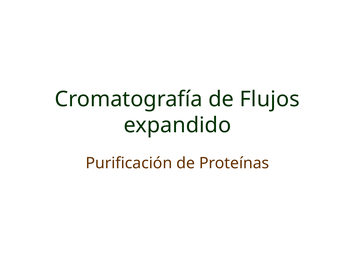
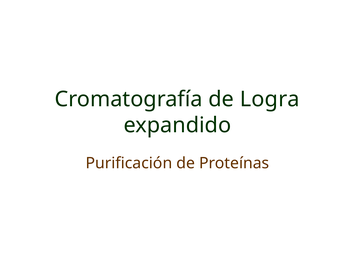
Flujos: Flujos -> Logra
